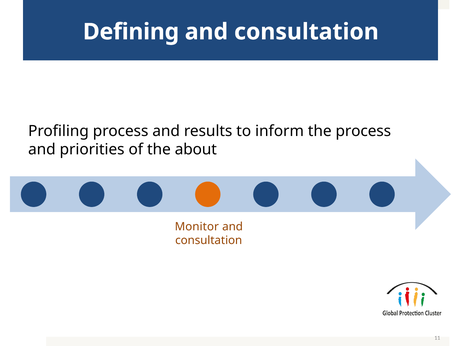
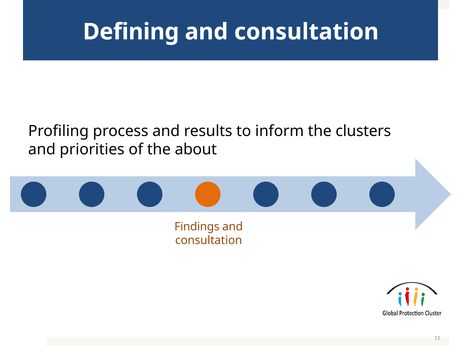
the process: process -> clusters
Monitor: Monitor -> Findings
